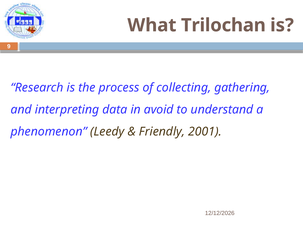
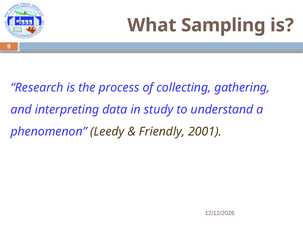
Trilochan: Trilochan -> Sampling
avoid: avoid -> study
